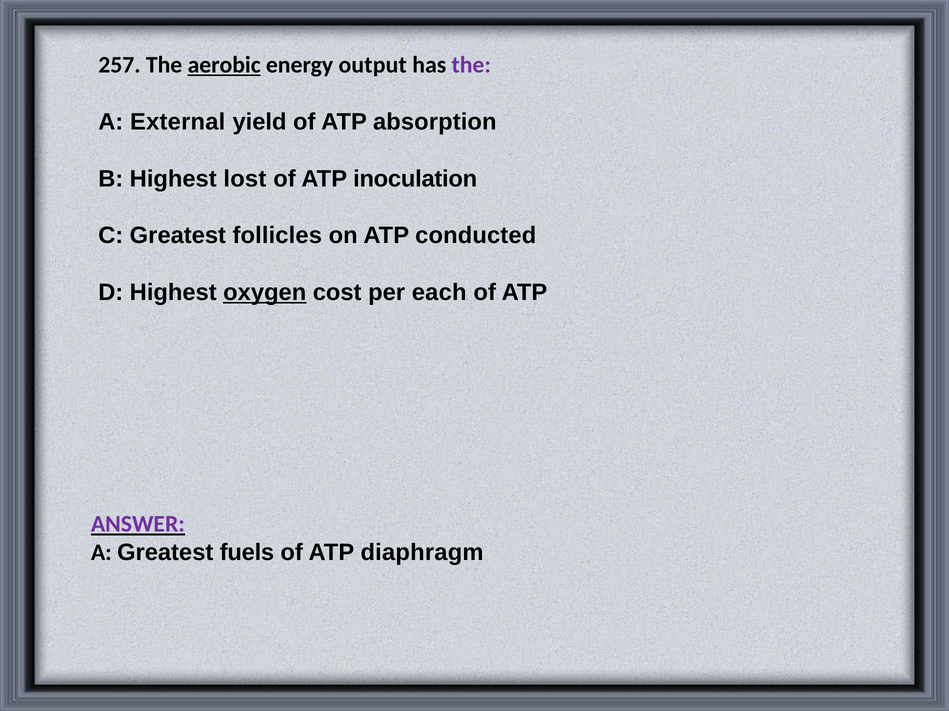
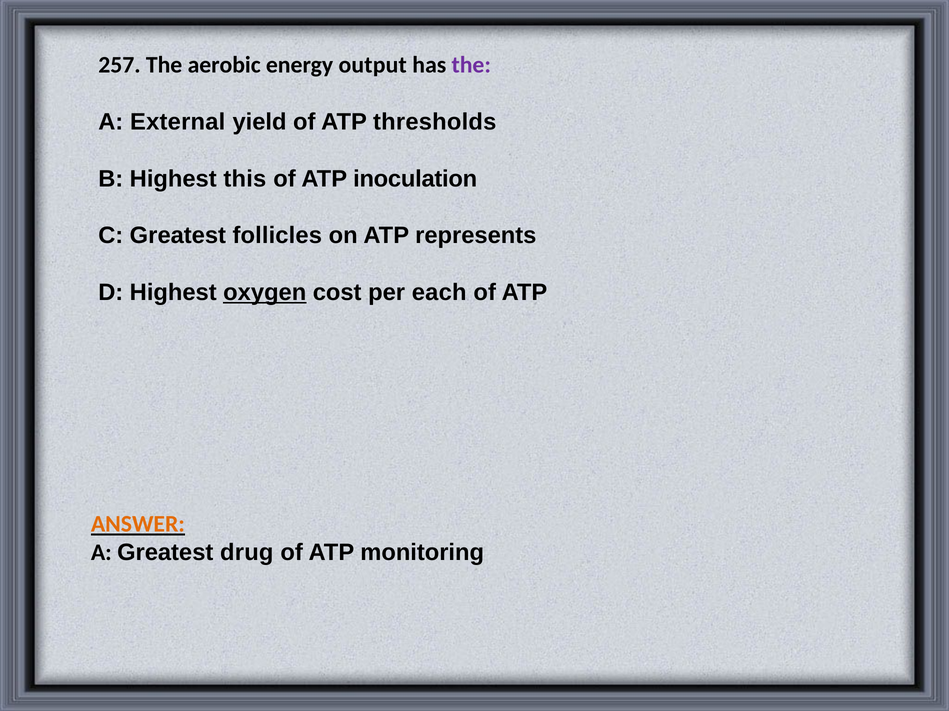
aerobic underline: present -> none
absorption: absorption -> thresholds
lost: lost -> this
conducted: conducted -> represents
ANSWER colour: purple -> orange
fuels: fuels -> drug
diaphragm: diaphragm -> monitoring
